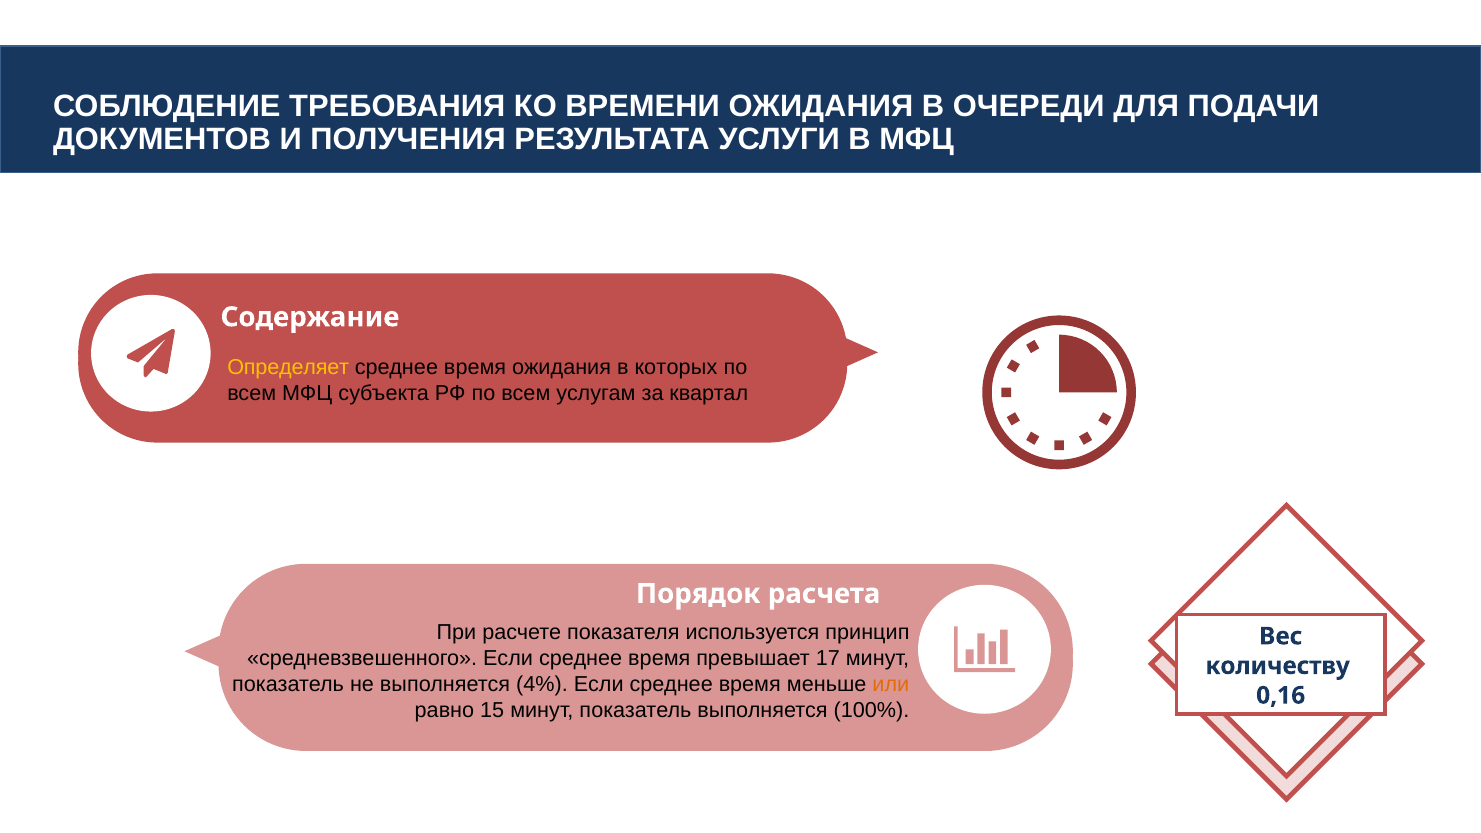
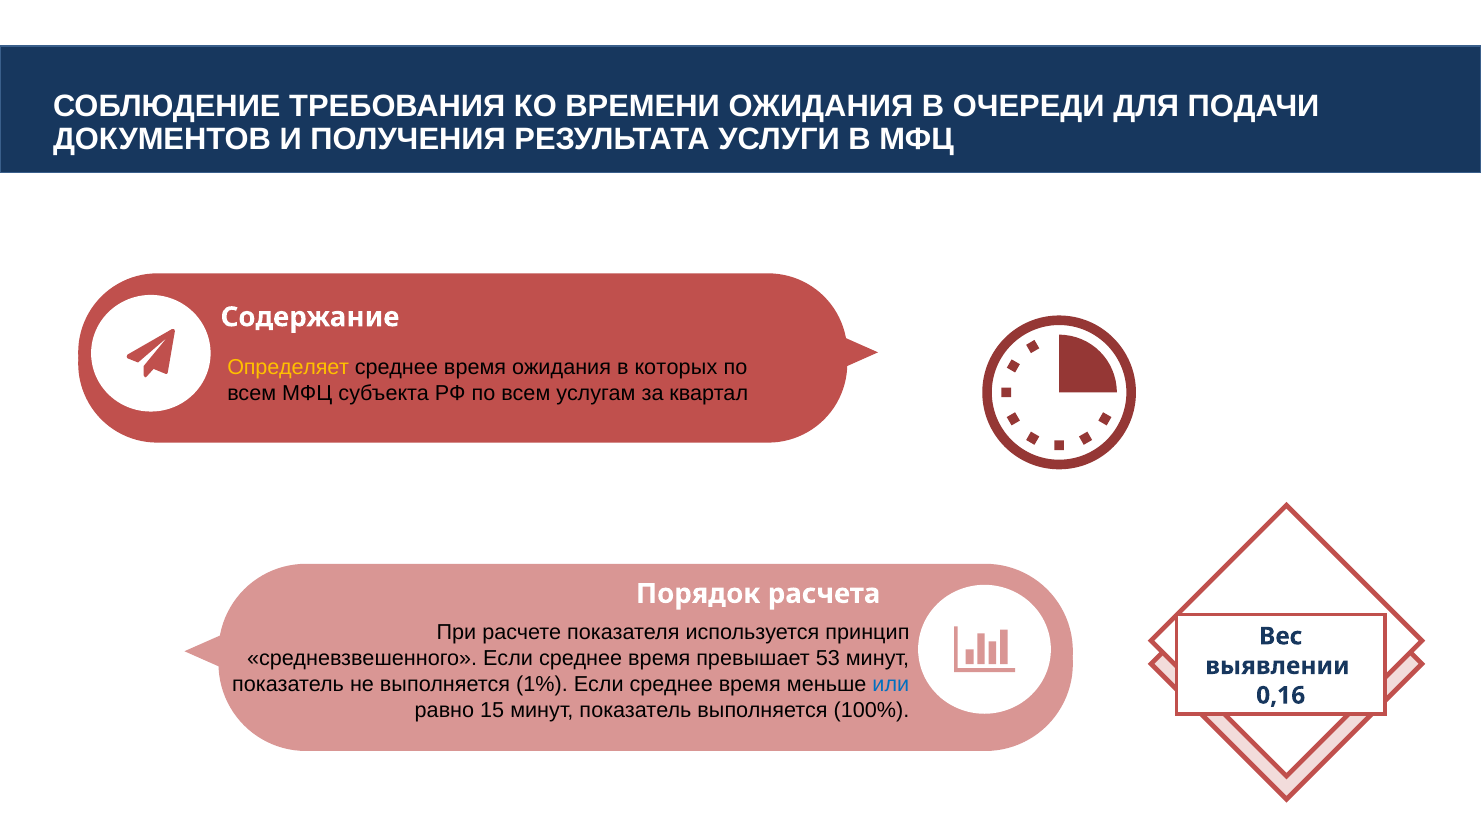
17: 17 -> 53
количеству: количеству -> выявлении
4%: 4% -> 1%
или colour: orange -> blue
